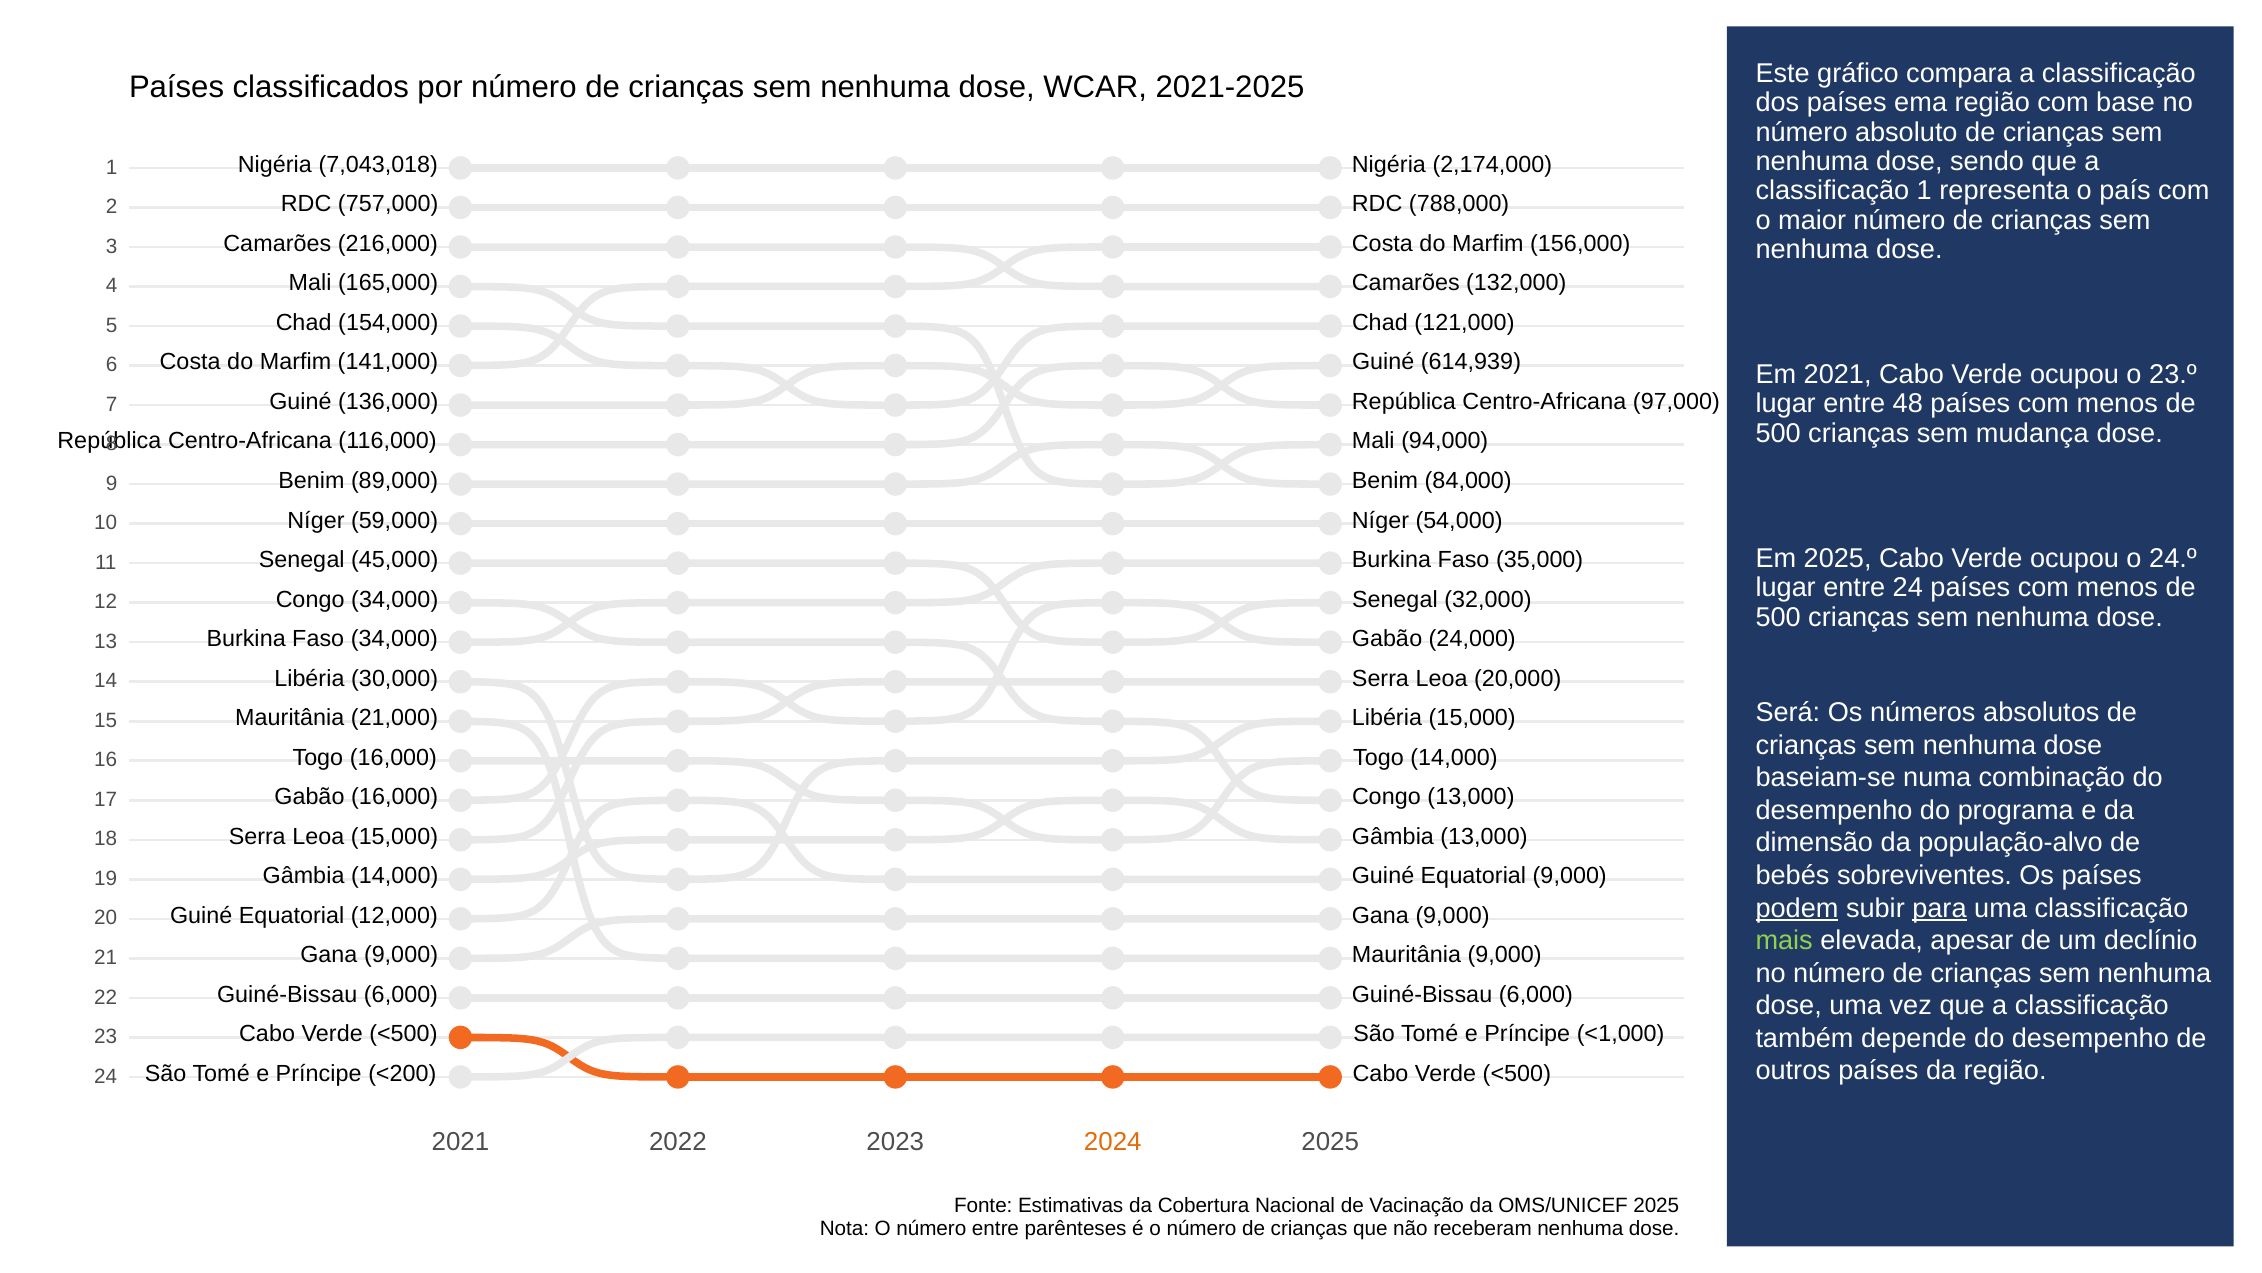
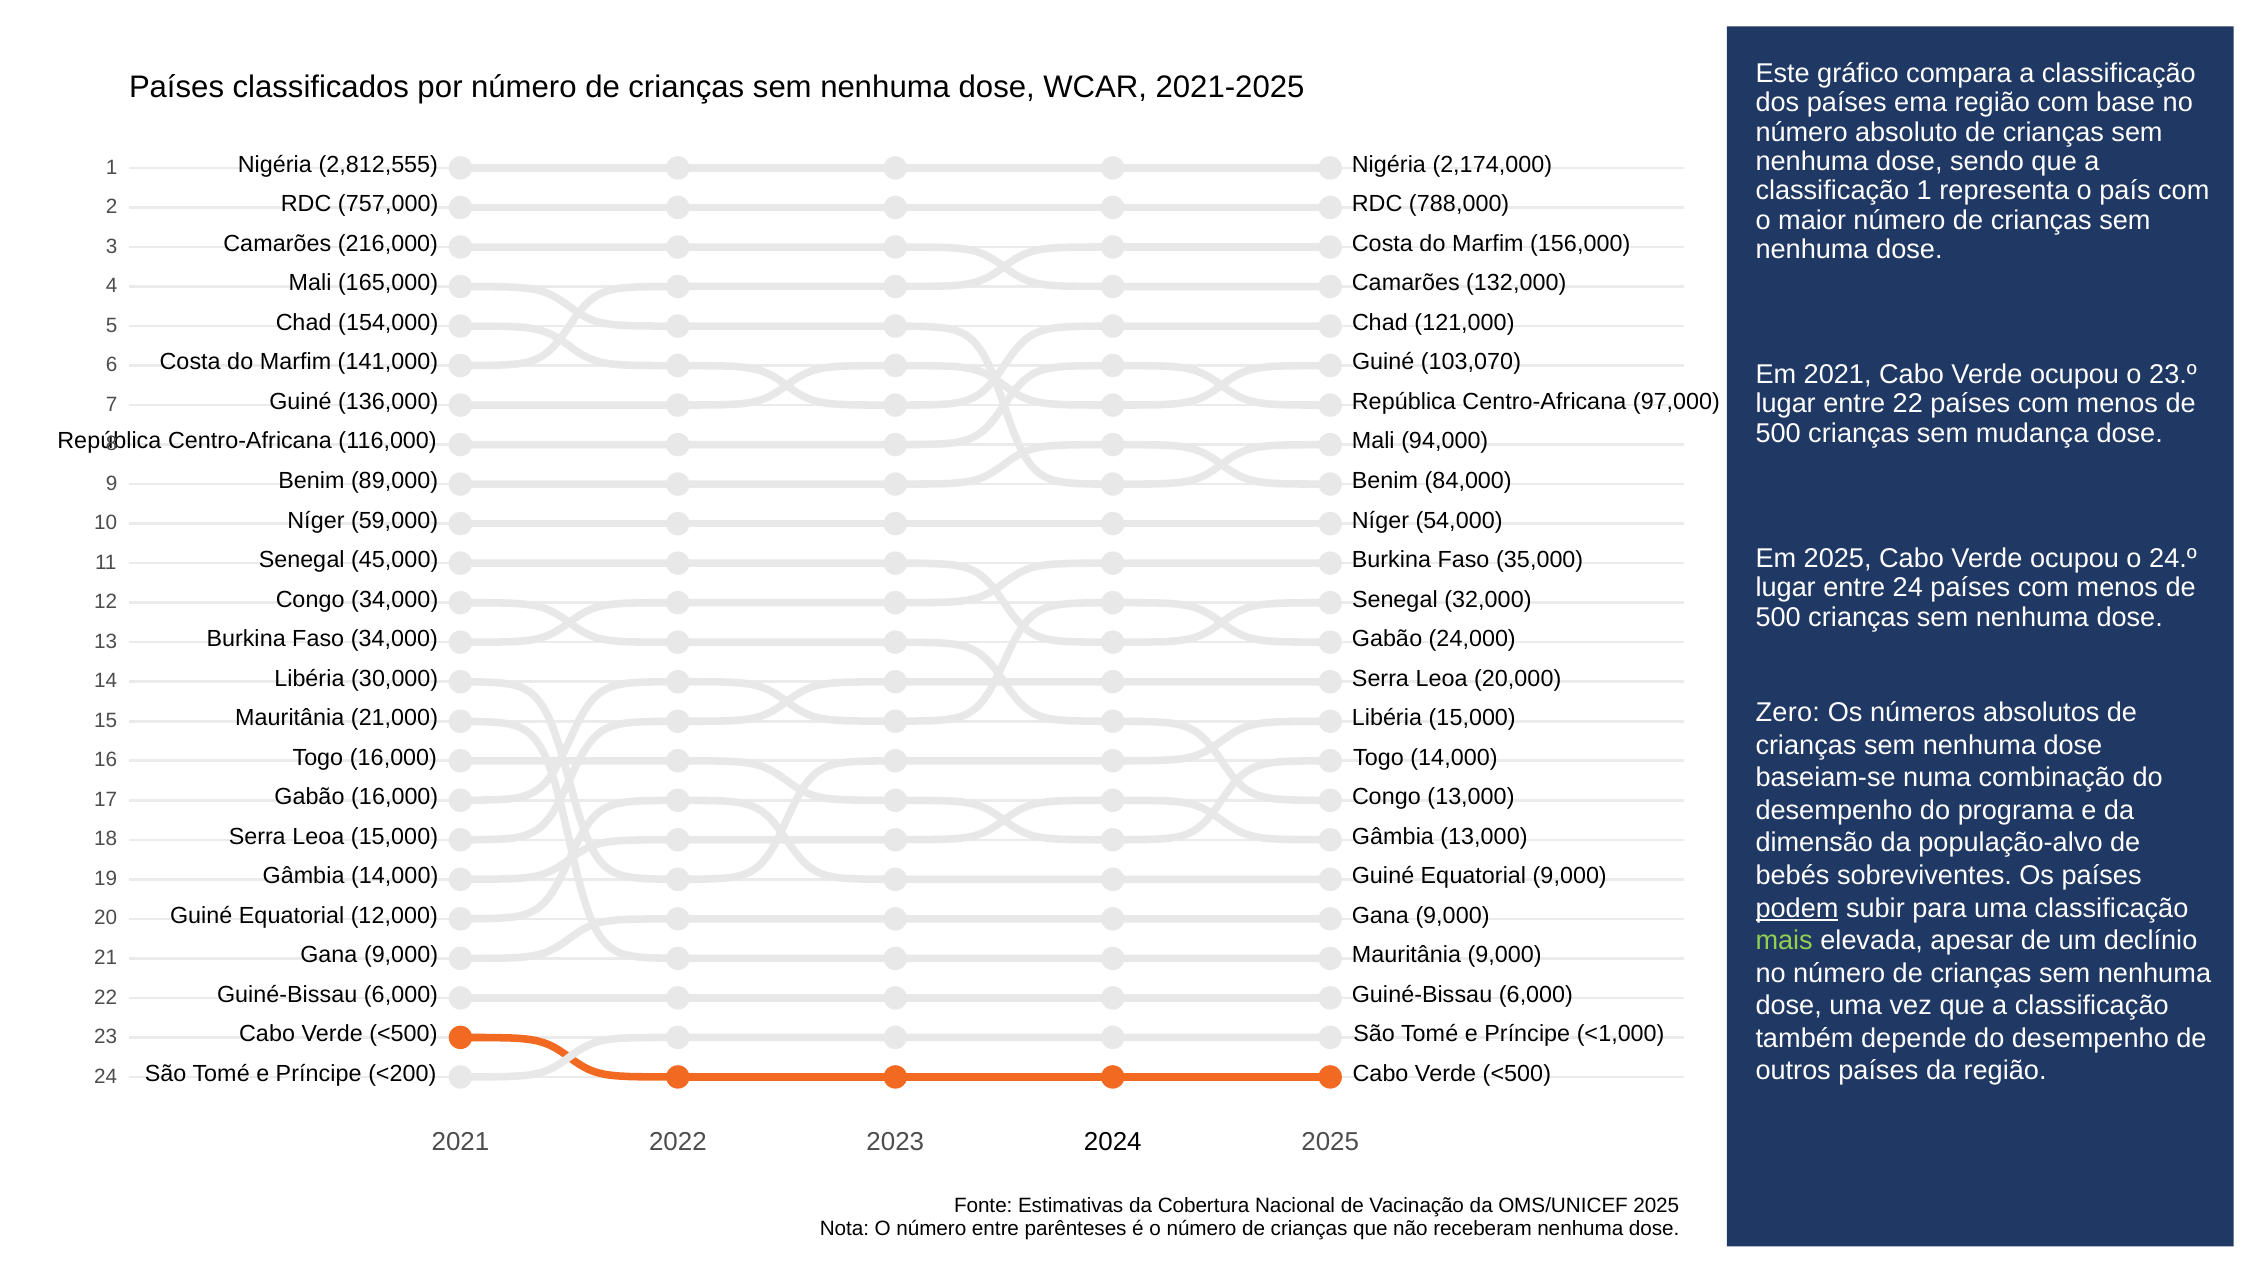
7,043,018: 7,043,018 -> 2,812,555
614,939: 614,939 -> 103,070
entre 48: 48 -> 22
Será: Será -> Zero
para underline: present -> none
2024 colour: orange -> black
